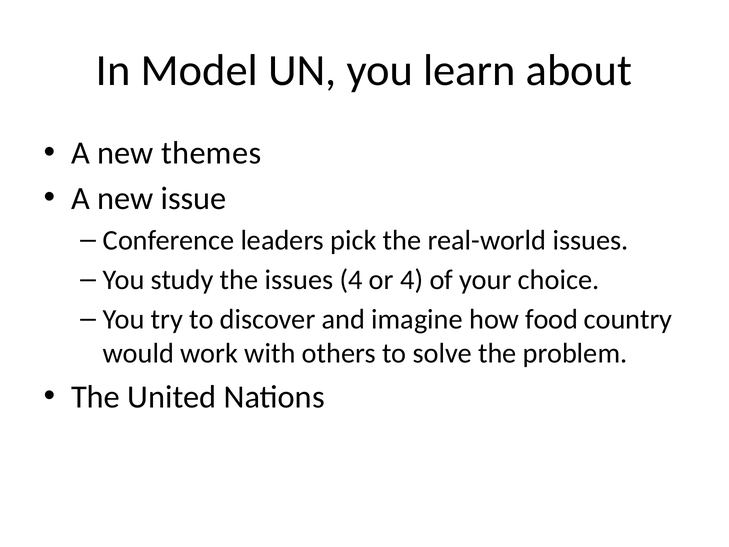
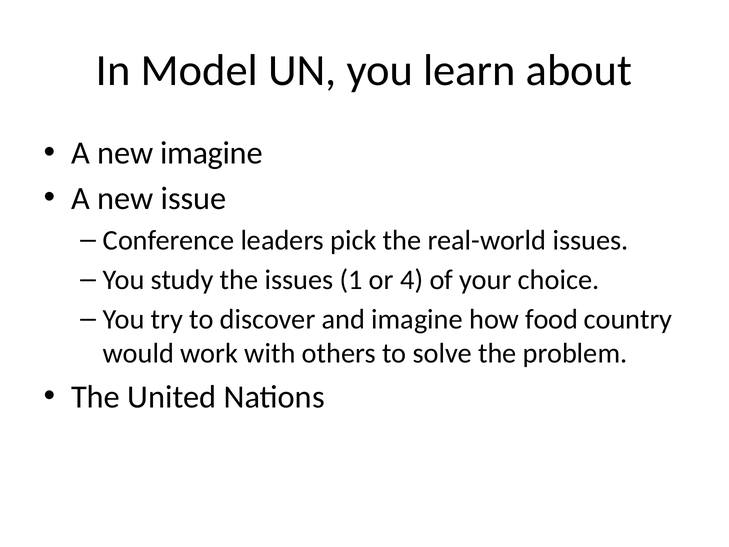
new themes: themes -> imagine
issues 4: 4 -> 1
